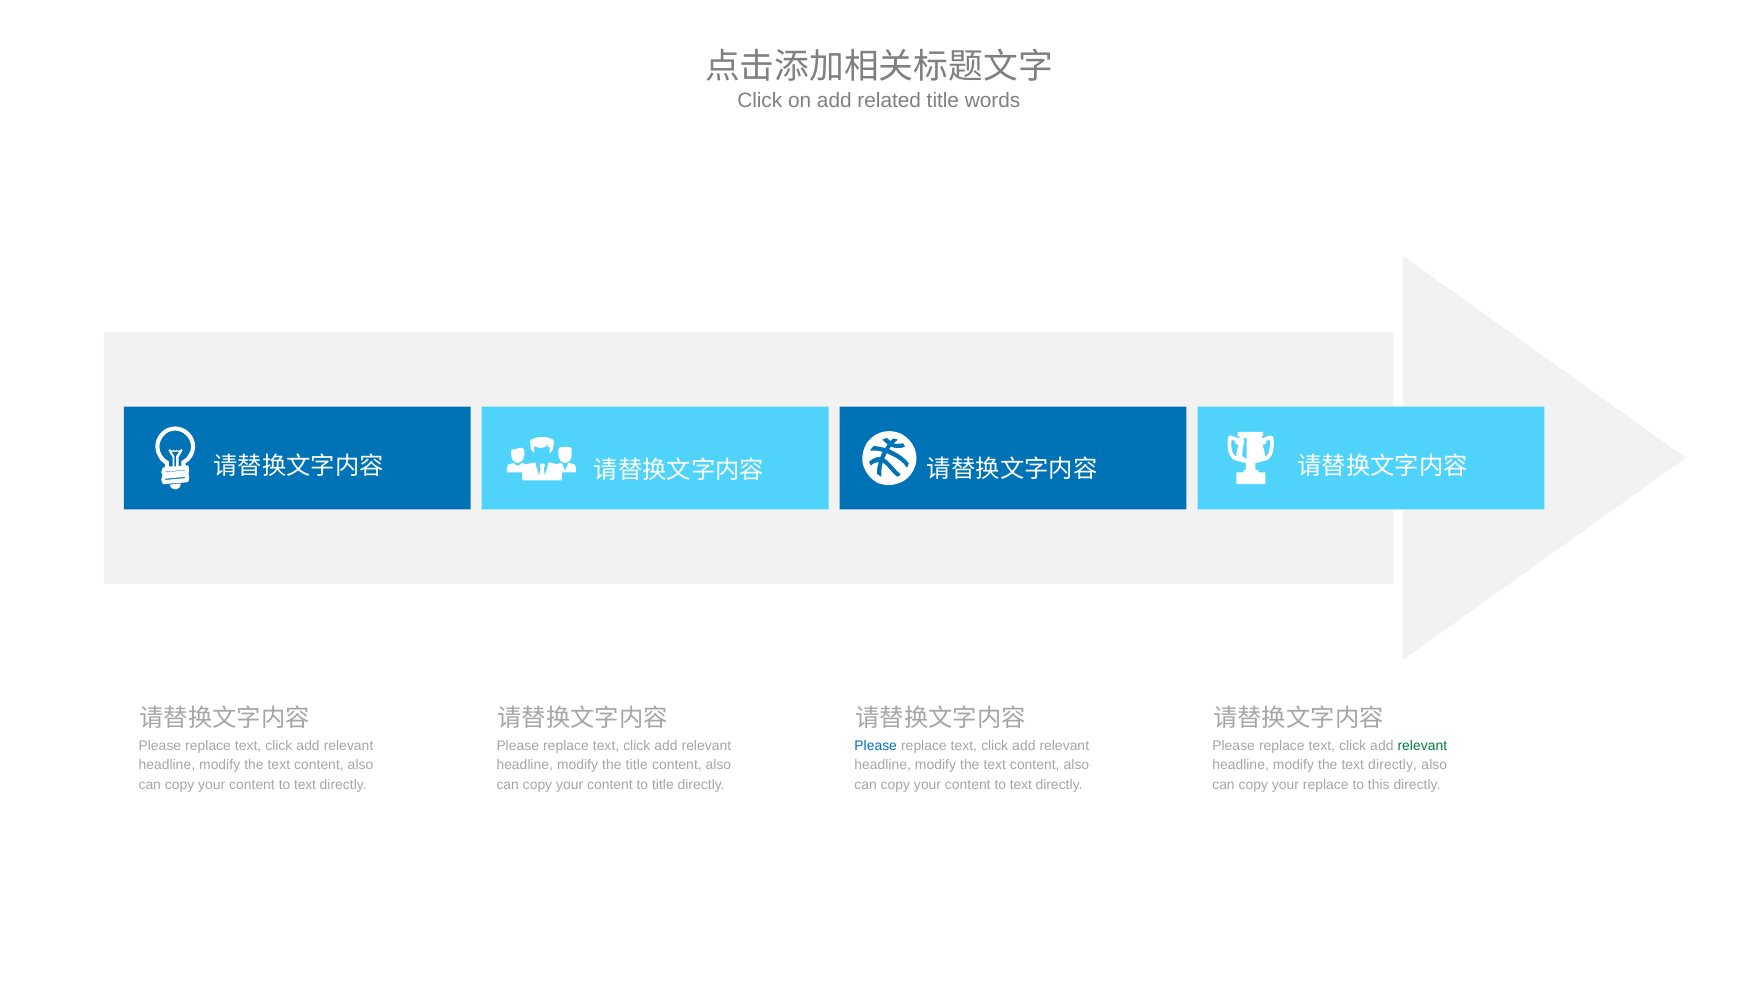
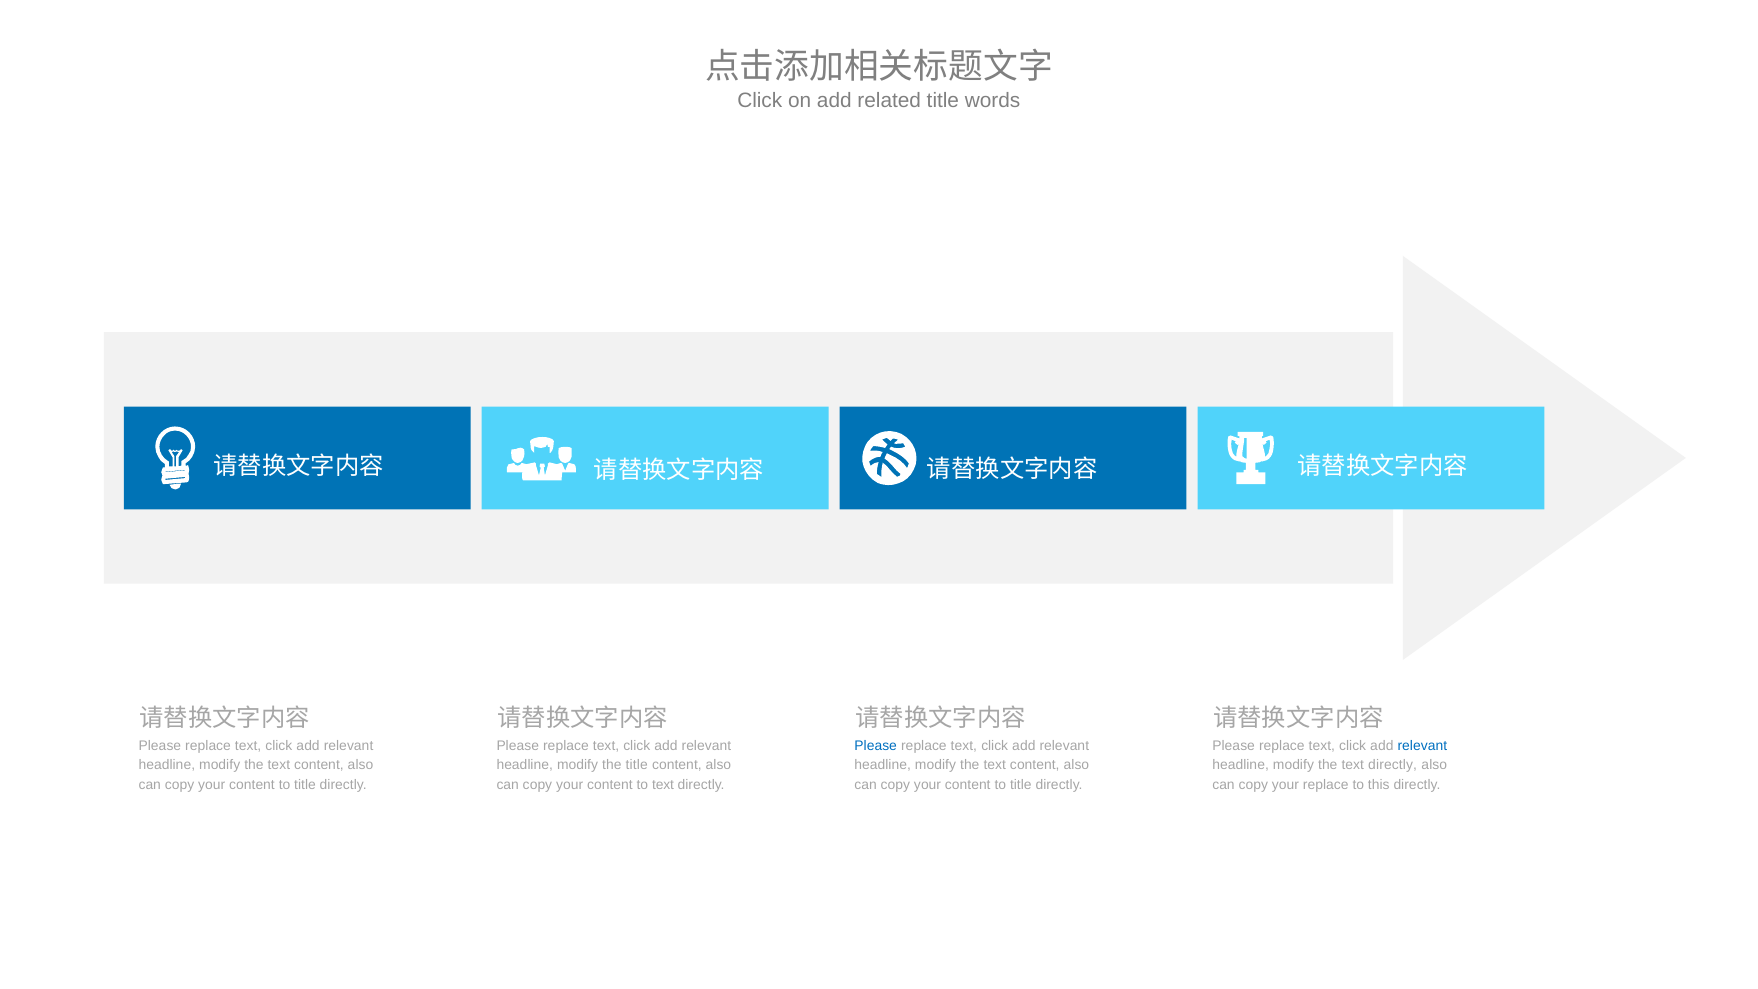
relevant at (1422, 745) colour: green -> blue
text at (305, 785): text -> title
to title: title -> text
text at (1021, 785): text -> title
